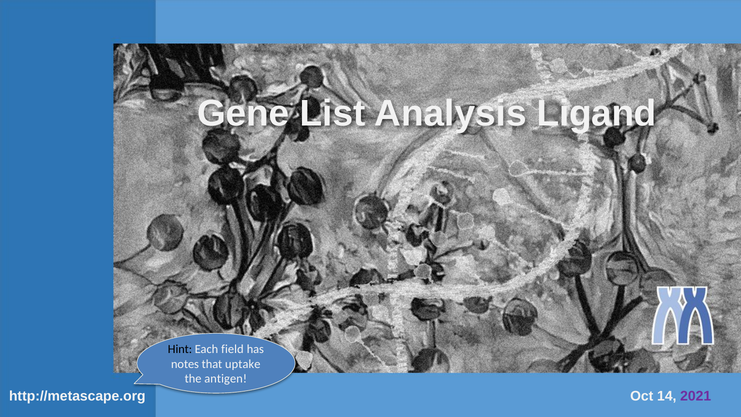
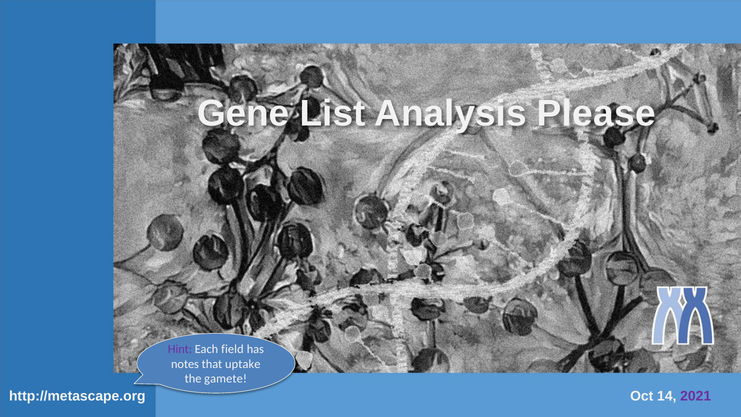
Ligand: Ligand -> Please
Hint colour: black -> purple
antigen: antigen -> gamete
